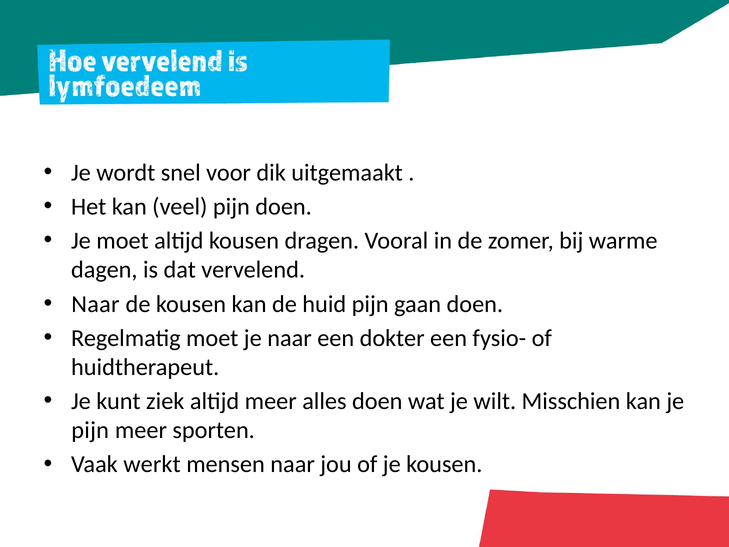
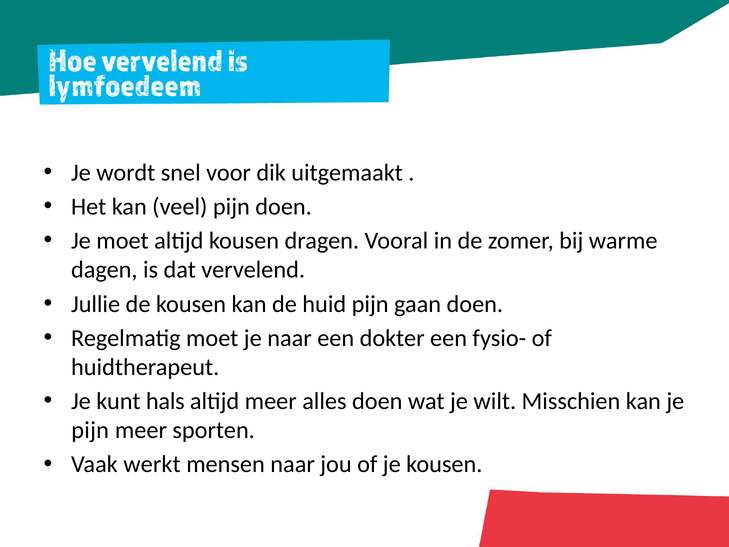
Naar at (95, 304): Naar -> Jullie
ziek: ziek -> hals
